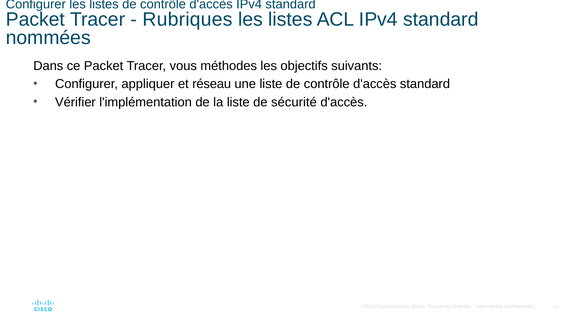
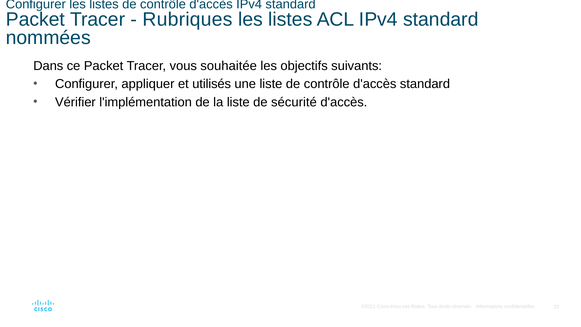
méthodes: méthodes -> souhaitée
réseau: réseau -> utilisés
